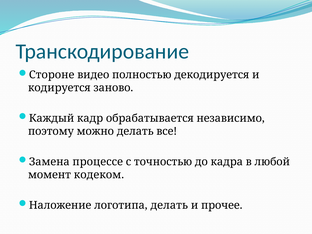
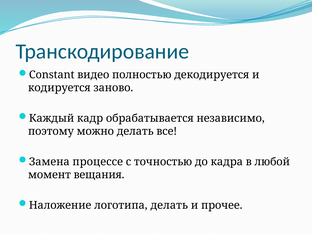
Стороне: Стороне -> Constant
кодеком: кодеком -> вещания
